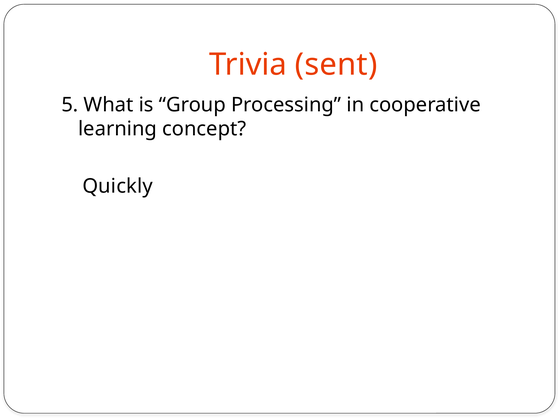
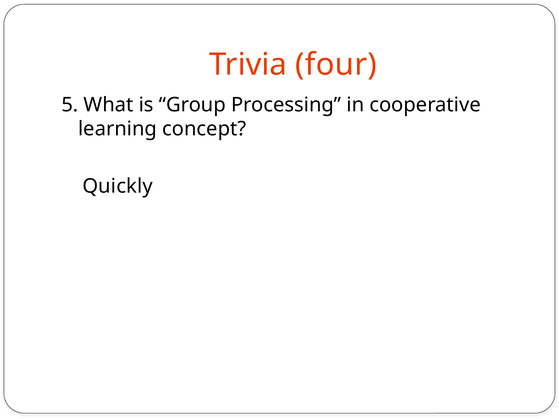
sent: sent -> four
